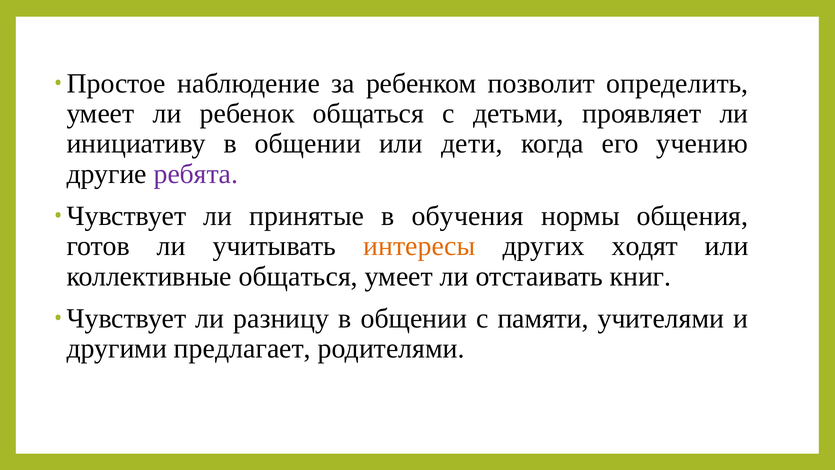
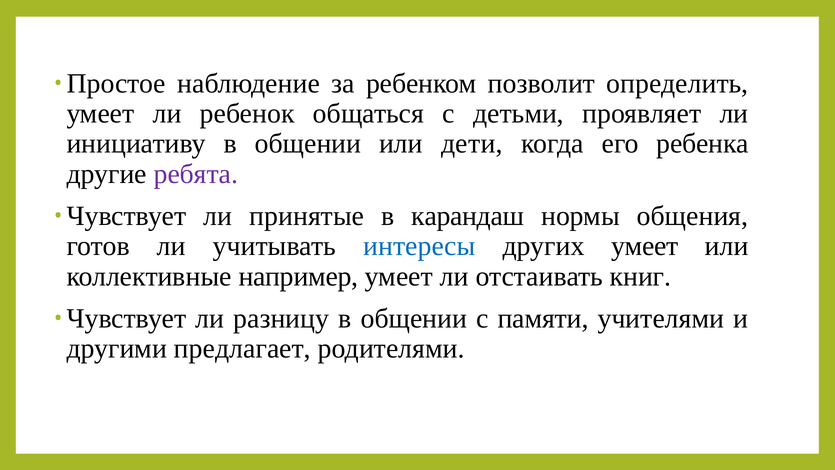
учению: учению -> ребенка
обучения: обучения -> карандаш
интересы colour: orange -> blue
других ходят: ходят -> умеет
коллективные общаться: общаться -> например
